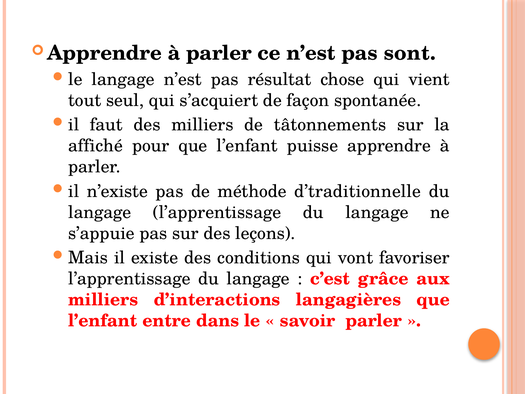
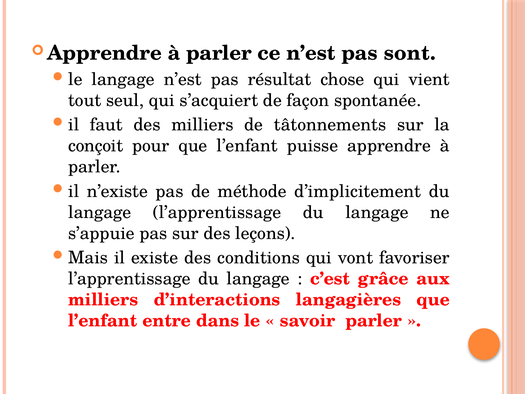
affiché: affiché -> conçoit
d’traditionnelle: d’traditionnelle -> d’implicitement
